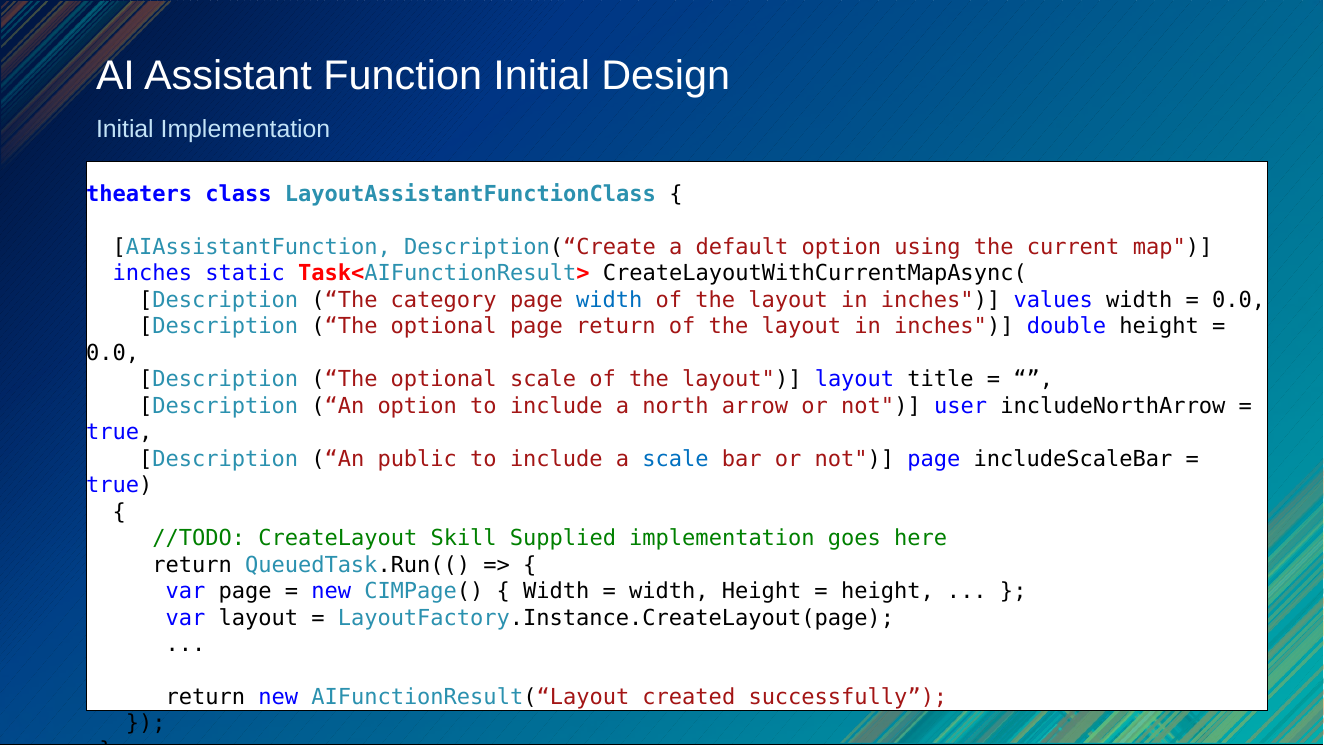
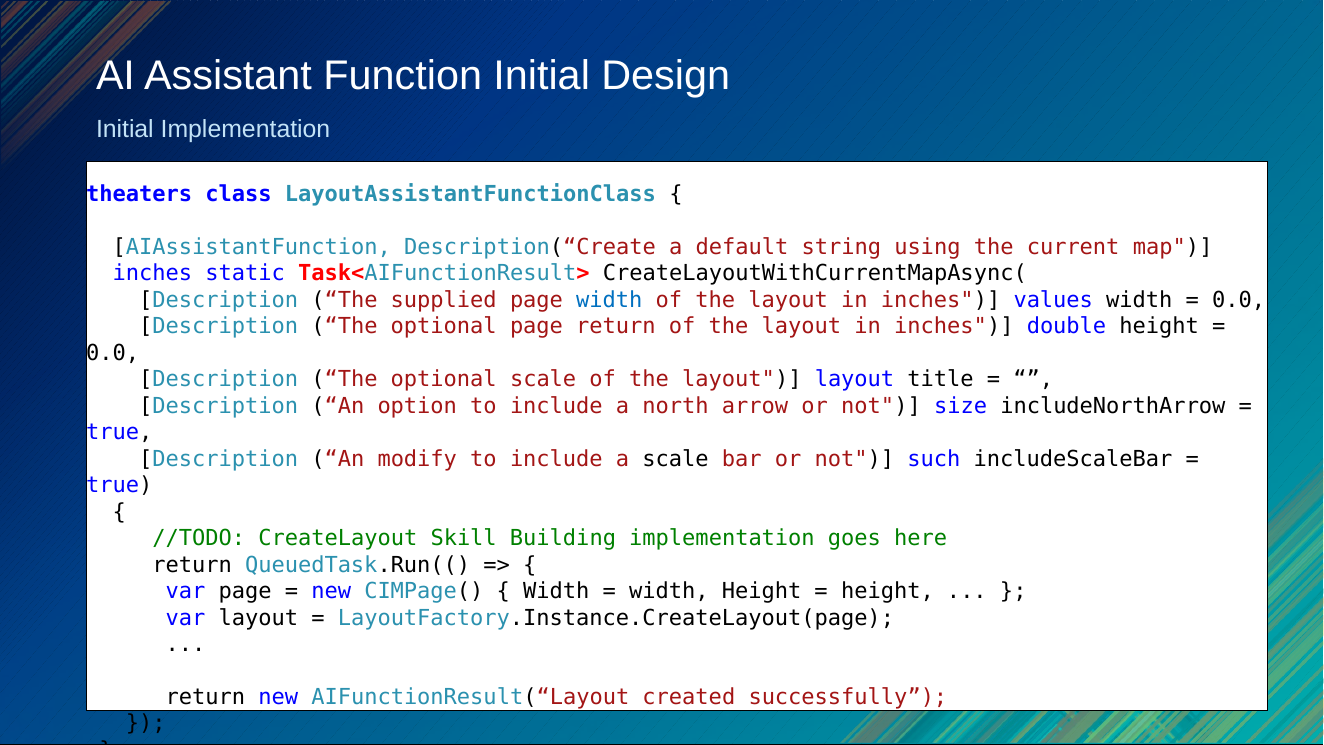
default option: option -> string
category: category -> supplied
user: user -> size
public: public -> modify
scale at (676, 459) colour: blue -> black
not page: page -> such
Supplied: Supplied -> Building
